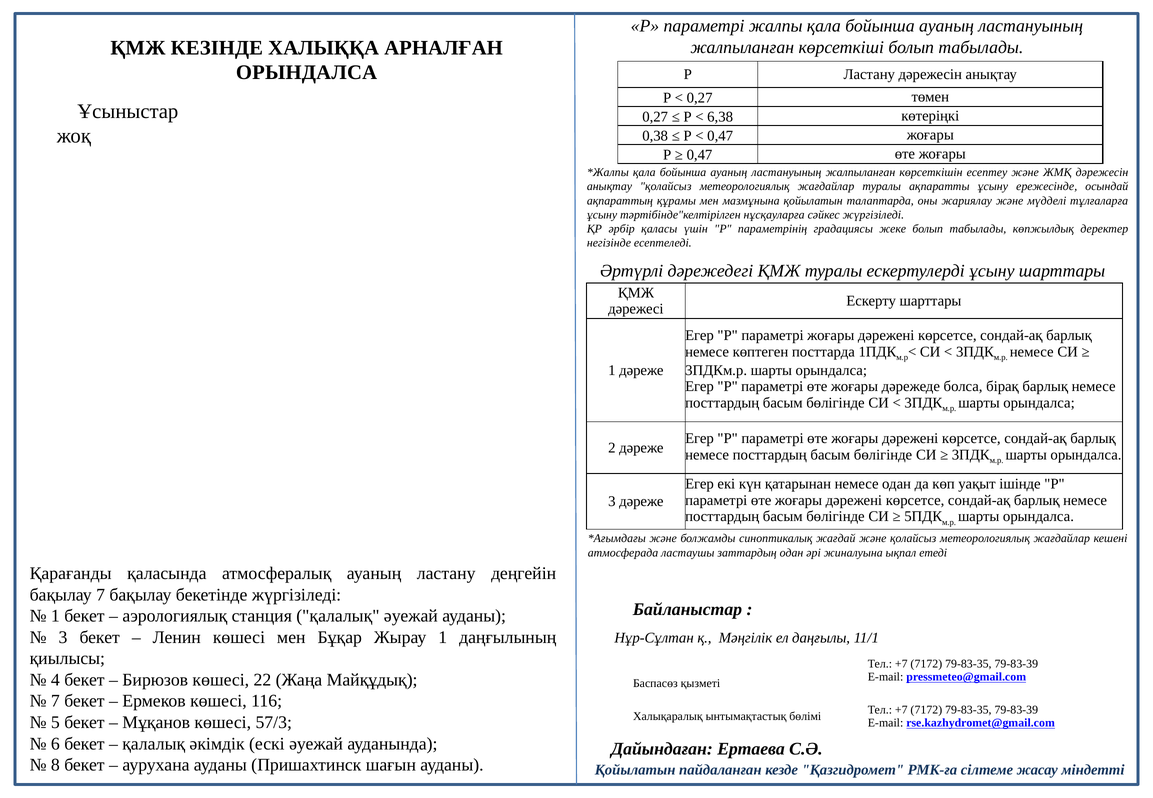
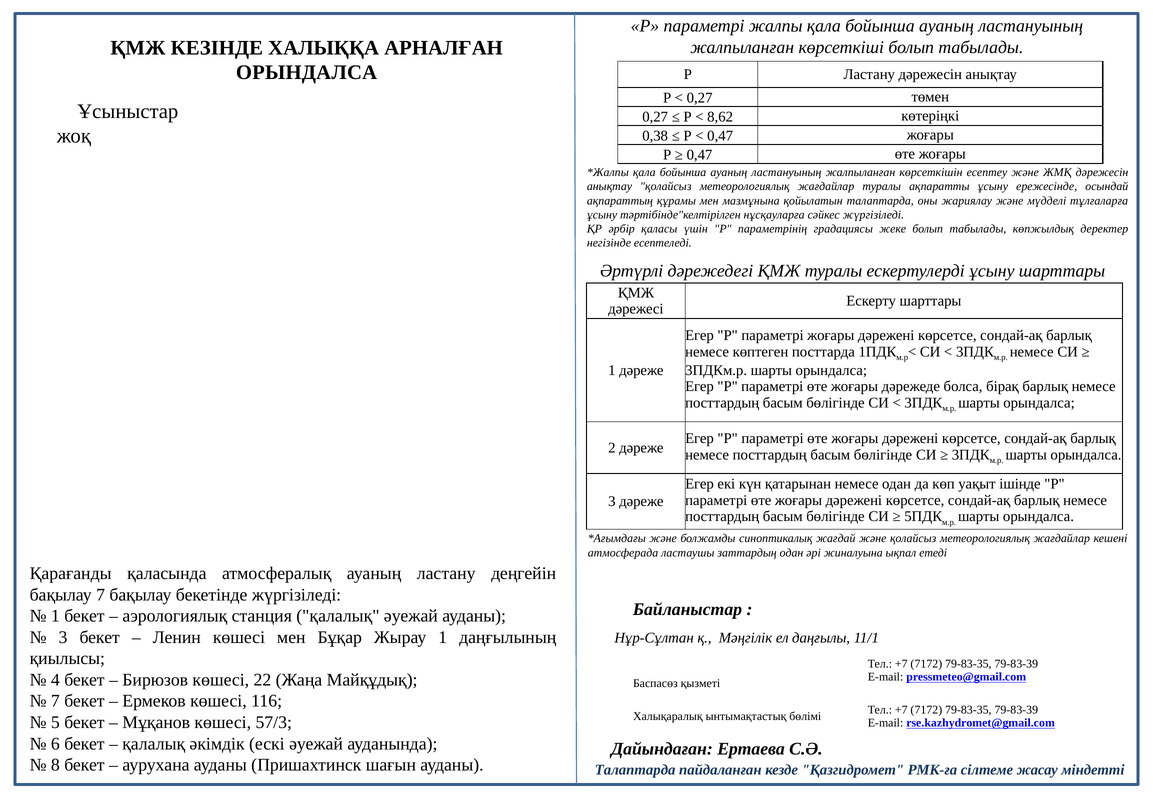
6,38: 6,38 -> 8,62
Қойылатын at (635, 770): Қойылатын -> Талаптарда
